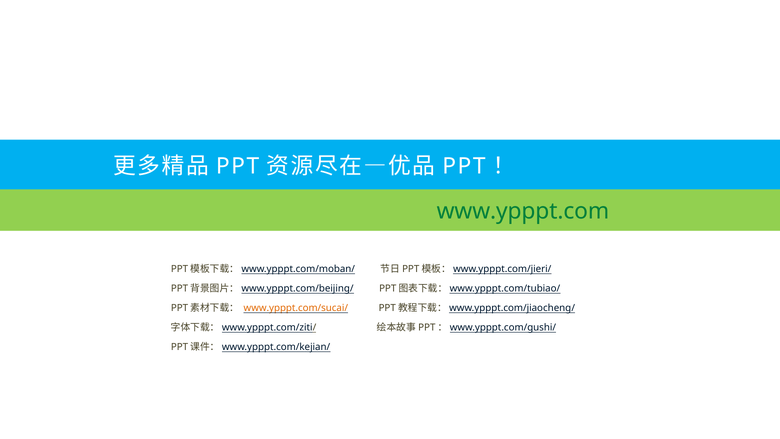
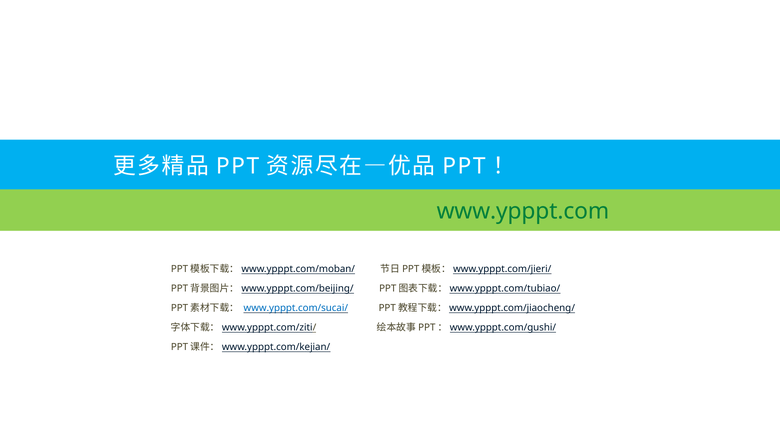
www.ypppt.com/sucai/ colour: orange -> blue
